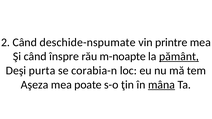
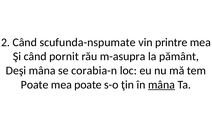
deschide-nspumate: deschide-nspumate -> scufunda-nspumate
înspre: înspre -> pornit
m-noapte: m-noapte -> m-asupra
pământ underline: present -> none
Deşi purta: purta -> mâna
Aşeza at (35, 85): Aşeza -> Poate
